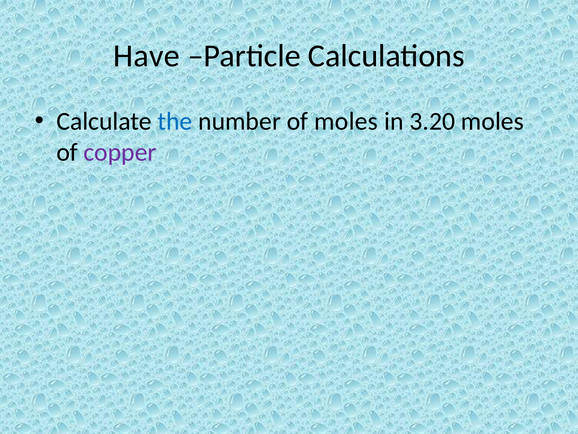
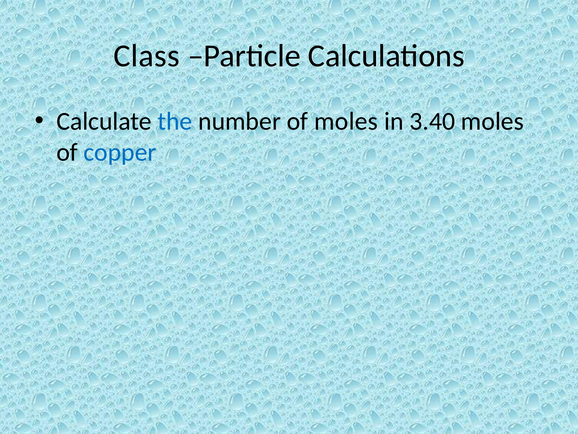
Have: Have -> Class
3.20: 3.20 -> 3.40
copper colour: purple -> blue
